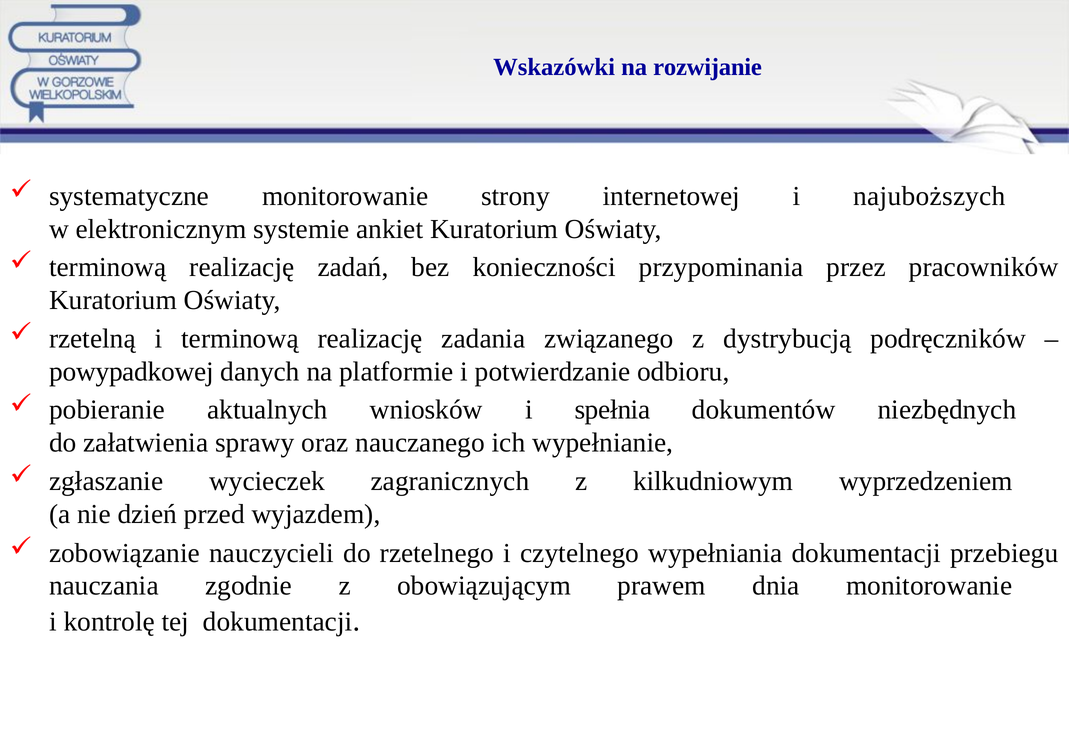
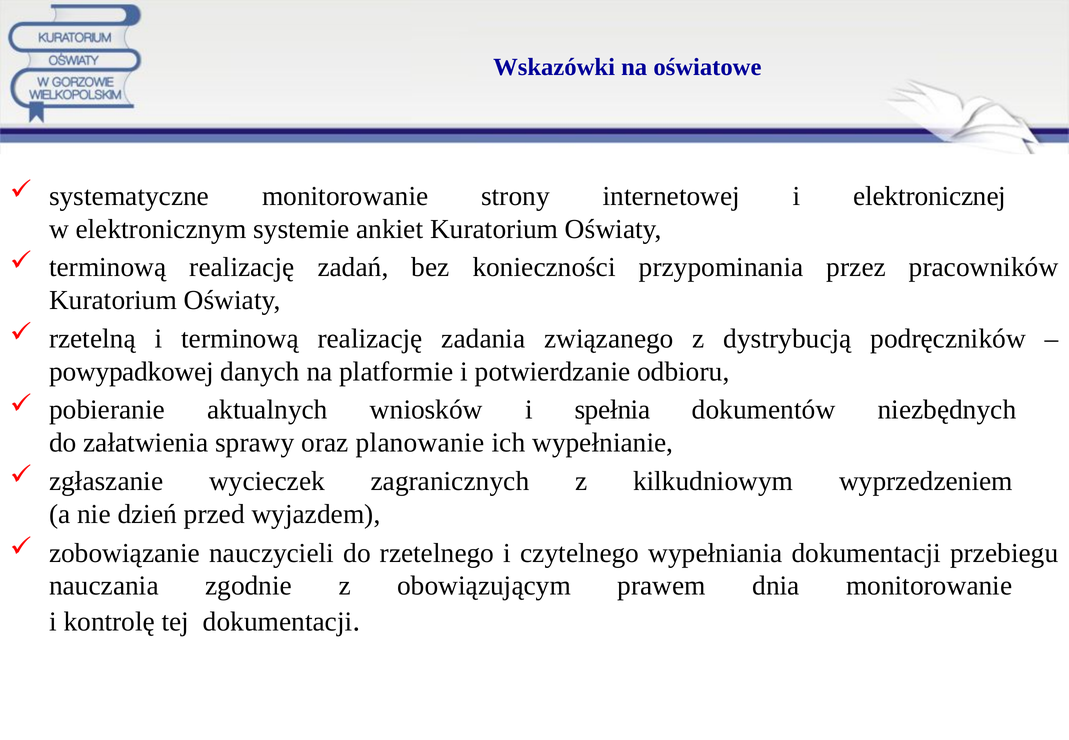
rozwijanie: rozwijanie -> oświatowe
najuboższych: najuboższych -> elektronicznej
nauczanego: nauczanego -> planowanie
